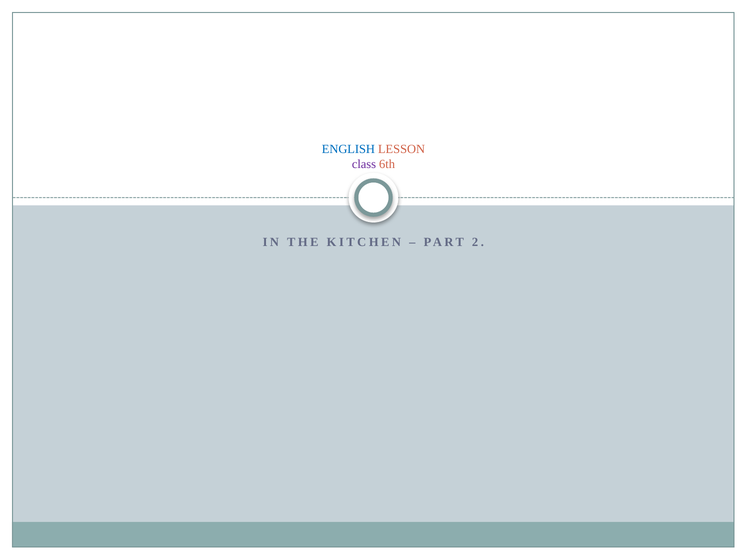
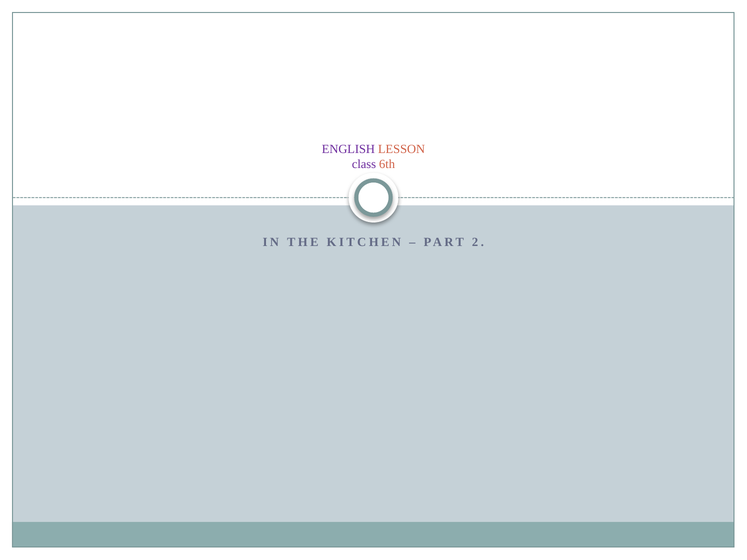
ENGLISH colour: blue -> purple
